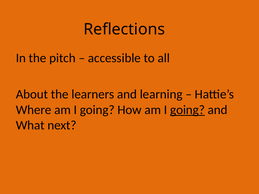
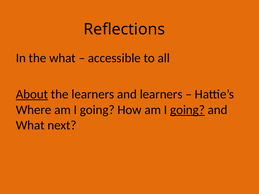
the pitch: pitch -> what
About underline: none -> present
and learning: learning -> learners
